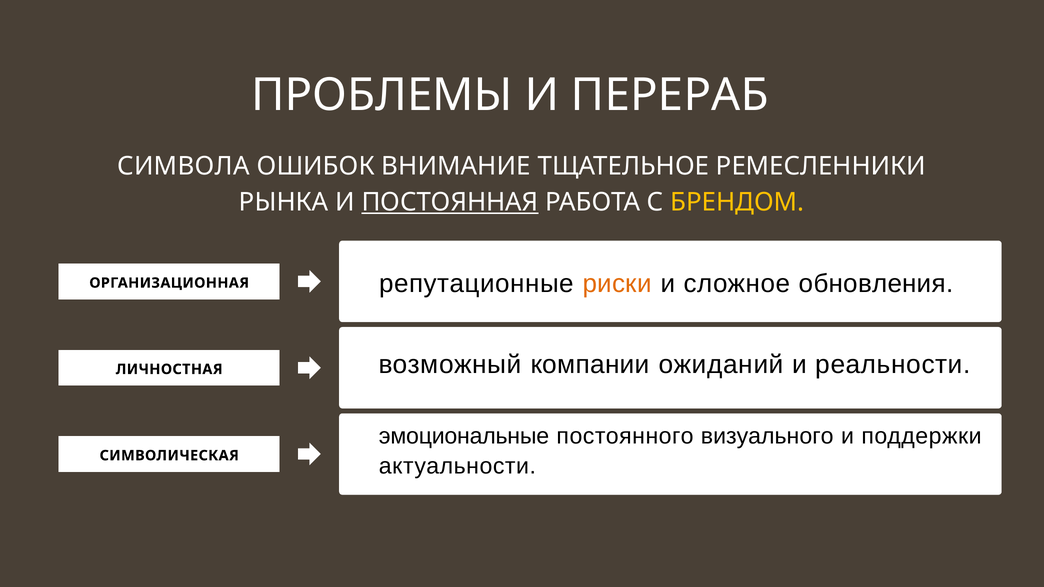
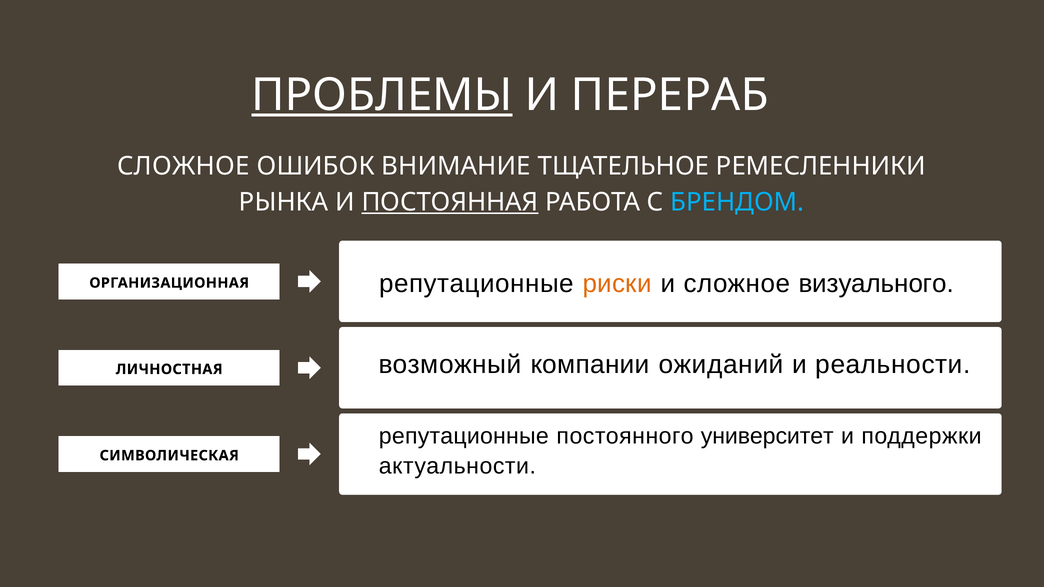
ПРОБЛЕМЫ underline: none -> present
СИМВОЛА at (183, 166): СИМВОЛА -> СЛОЖНОЕ
БРЕНДОМ colour: yellow -> light blue
обновления: обновления -> визуального
эмоциональные at (464, 436): эмоциональные -> репутационные
визуального: визуального -> университет
